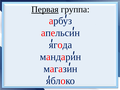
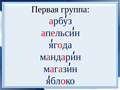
Первая underline: present -> none
